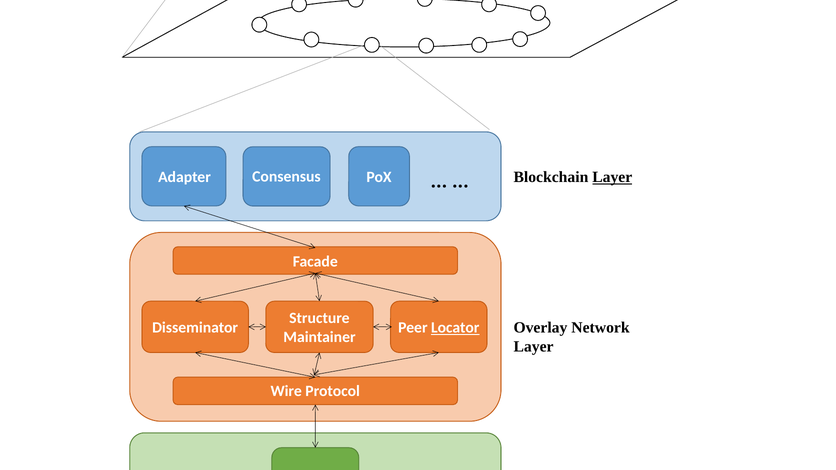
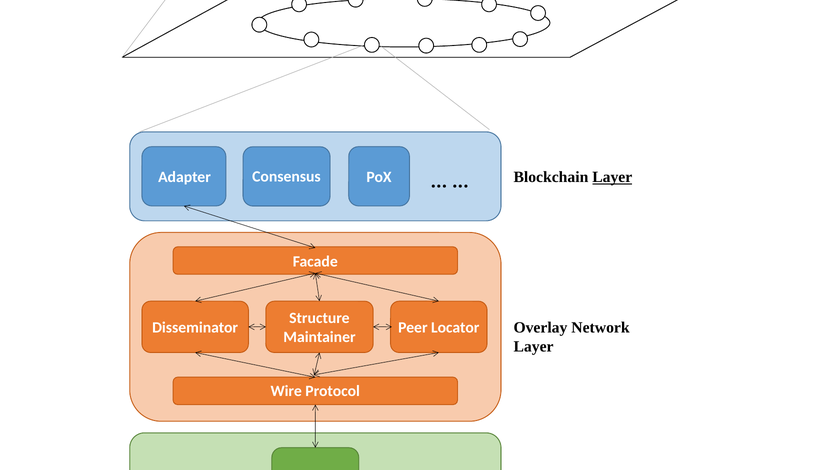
Locator underline: present -> none
